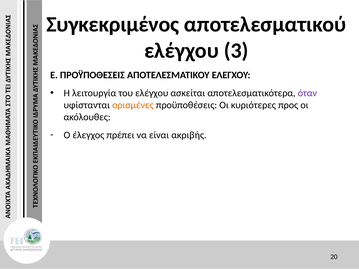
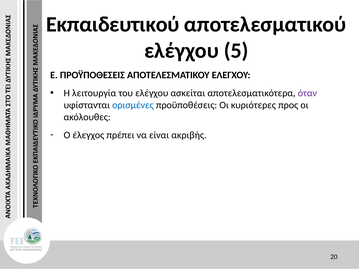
Συγκεκριμένος: Συγκεκριμένος -> Εκπαιδευτικού
3: 3 -> 5
ορισμένες colour: orange -> blue
